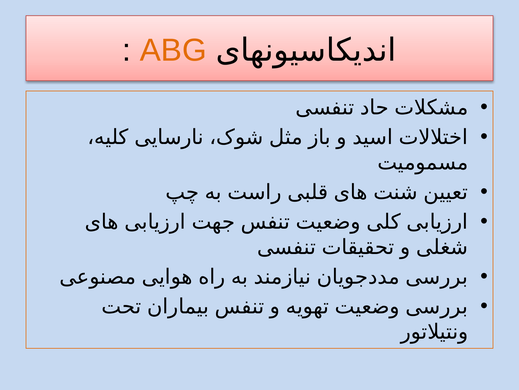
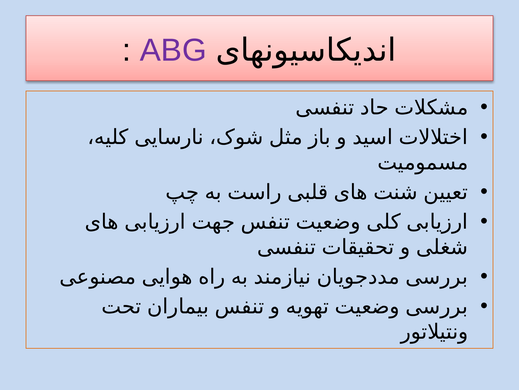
ABG colour: orange -> purple
